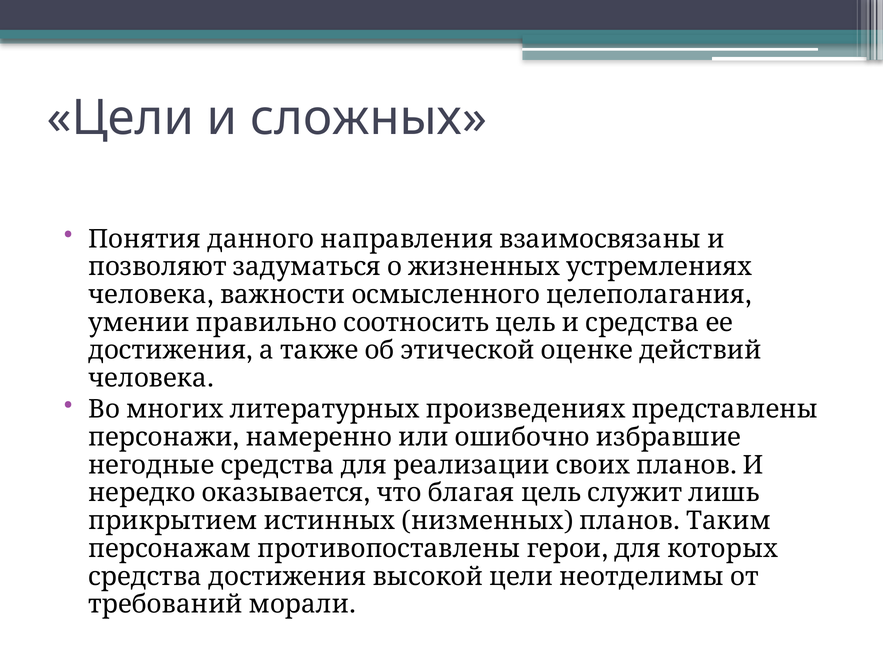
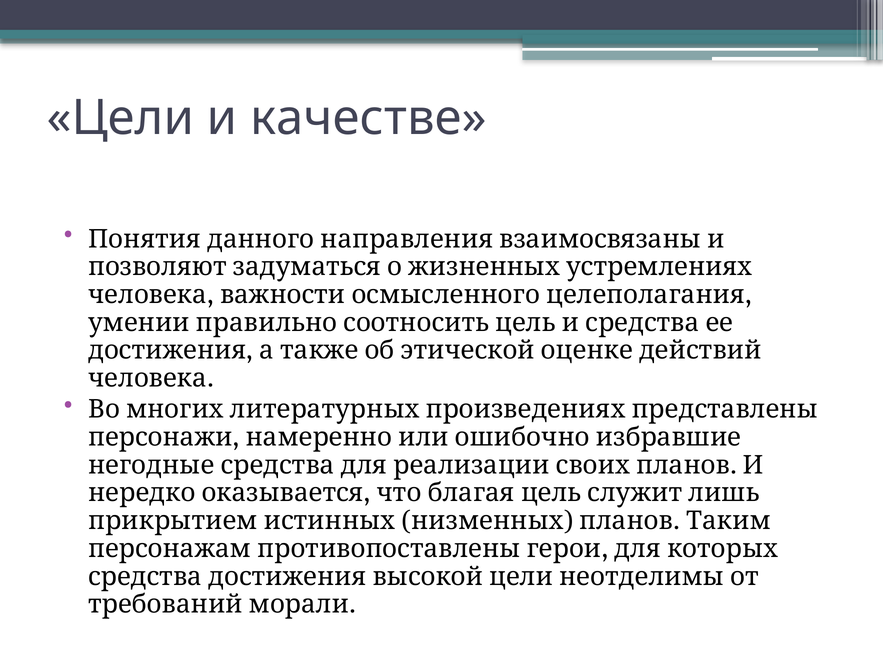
сложных: сложных -> качестве
